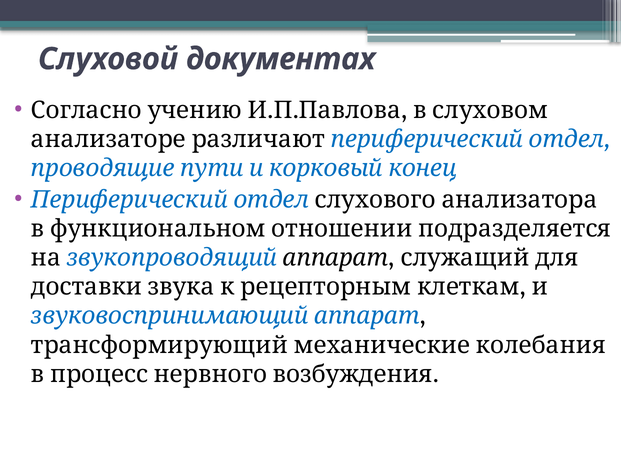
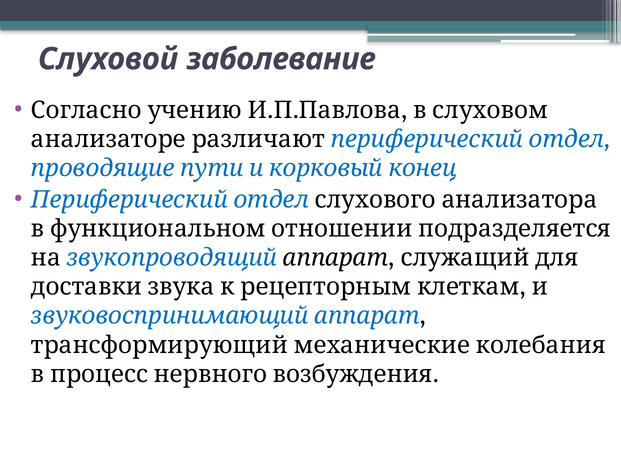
документах: документах -> заболевание
